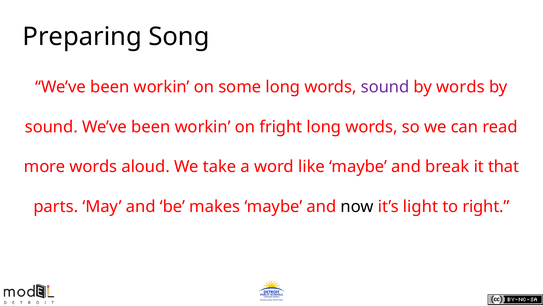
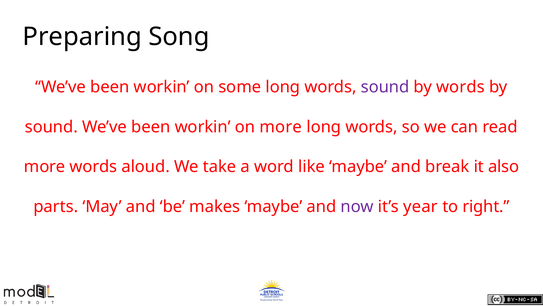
on fright: fright -> more
that: that -> also
now colour: black -> purple
light: light -> year
